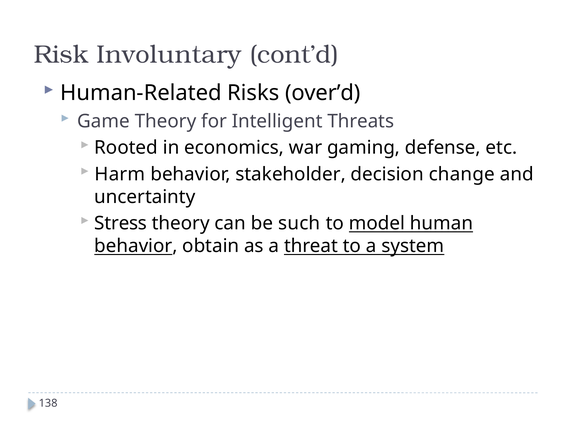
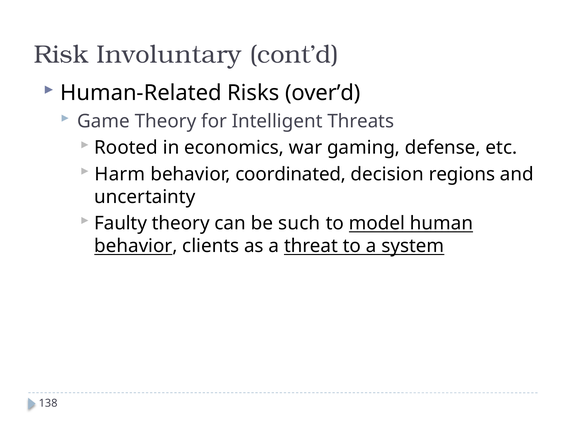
stakeholder: stakeholder -> coordinated
change: change -> regions
Stress: Stress -> Faulty
obtain: obtain -> clients
